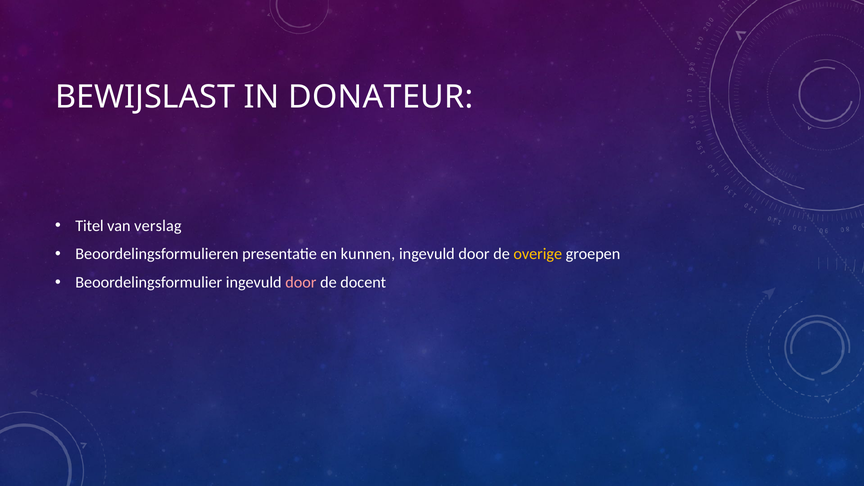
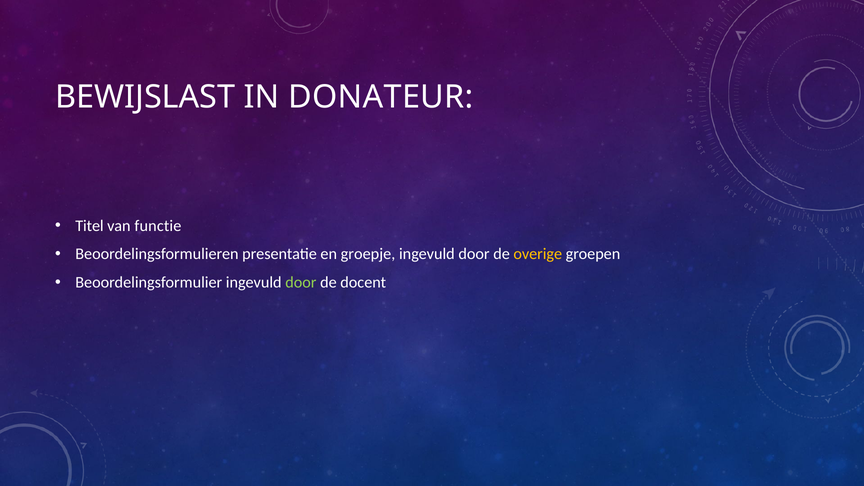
verslag: verslag -> functie
kunnen: kunnen -> groepje
door at (301, 283) colour: pink -> light green
